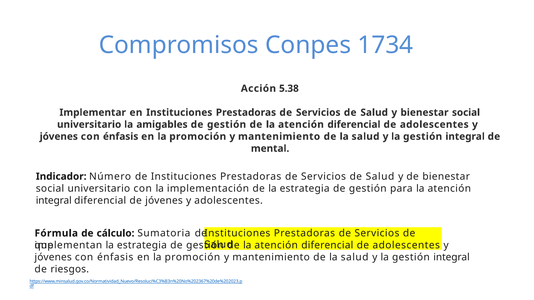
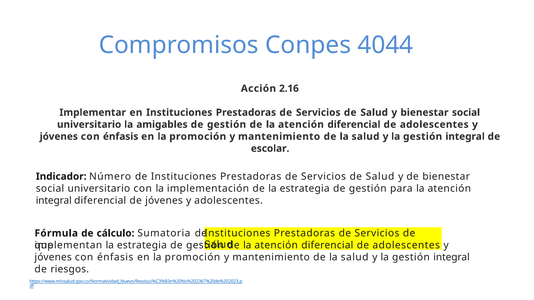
1734: 1734 -> 4044
5.38: 5.38 -> 2.16
mental: mental -> escolar
